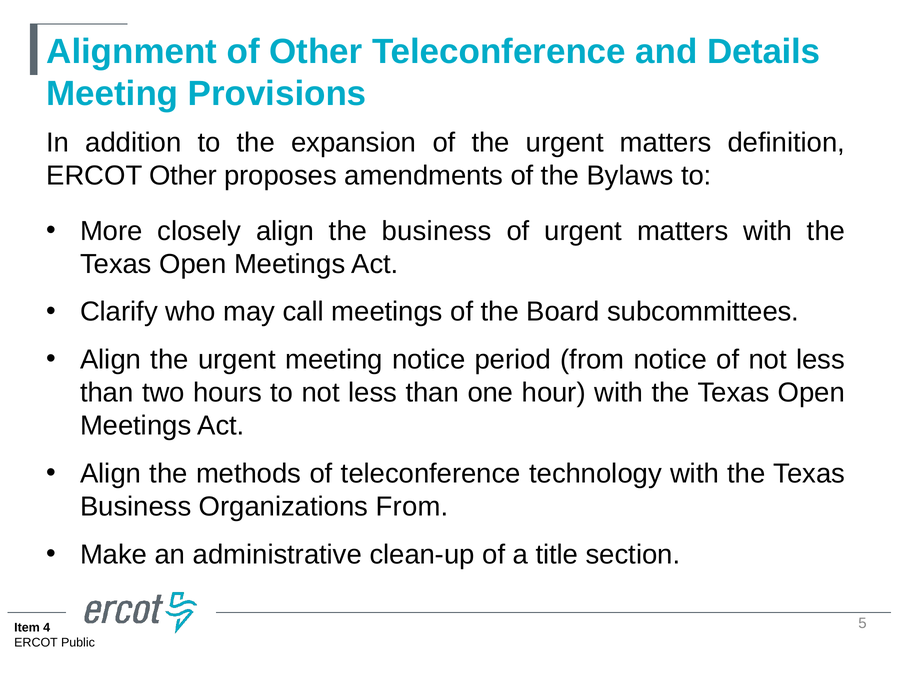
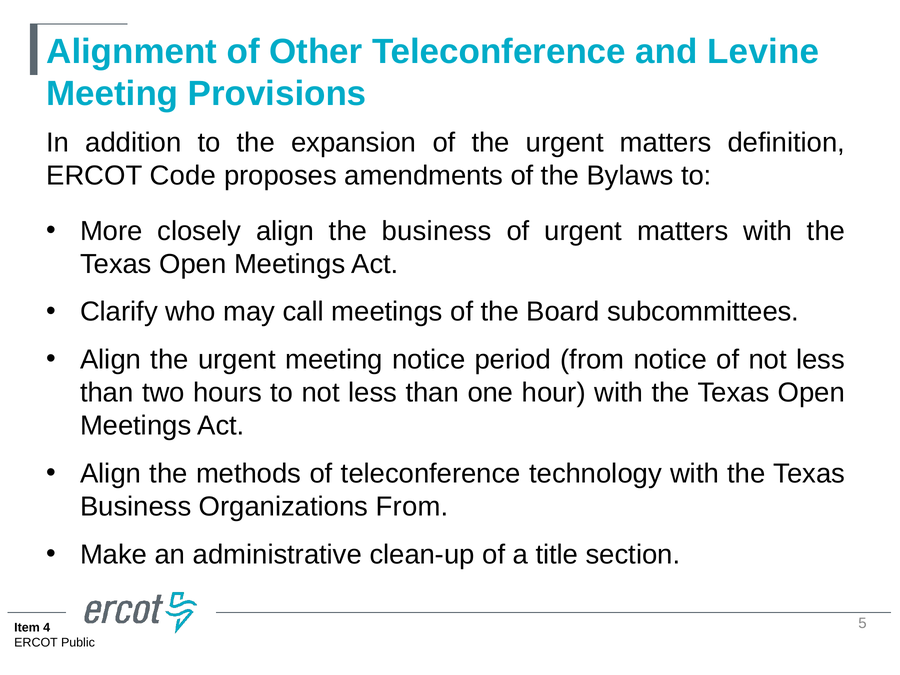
Details: Details -> Levine
ERCOT Other: Other -> Code
